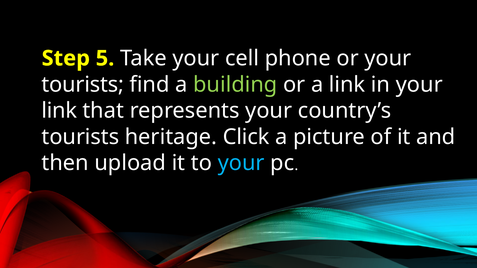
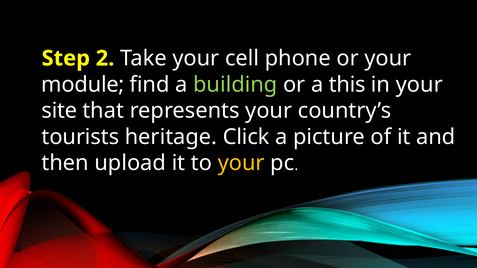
5: 5 -> 2
tourists at (83, 85): tourists -> module
a link: link -> this
link at (59, 111): link -> site
your at (241, 163) colour: light blue -> yellow
